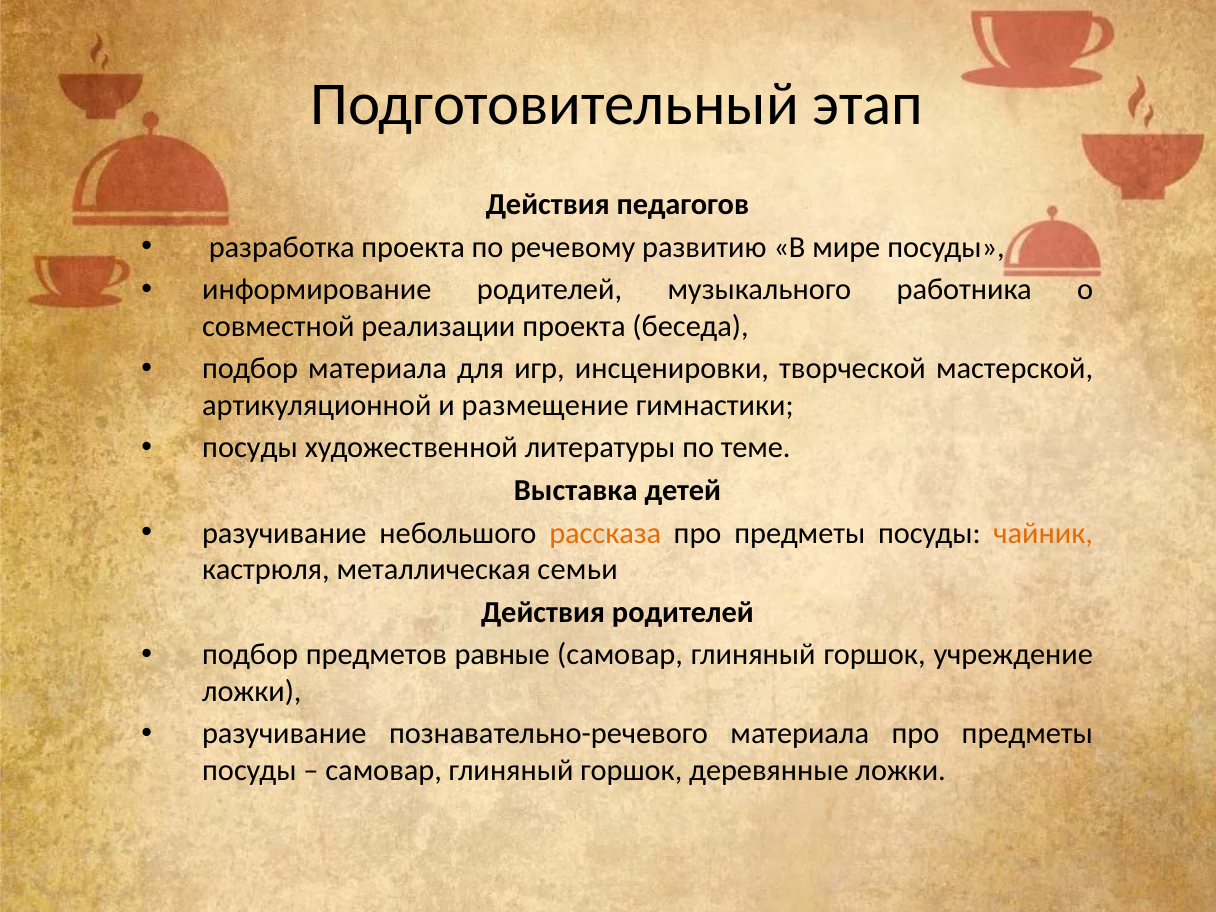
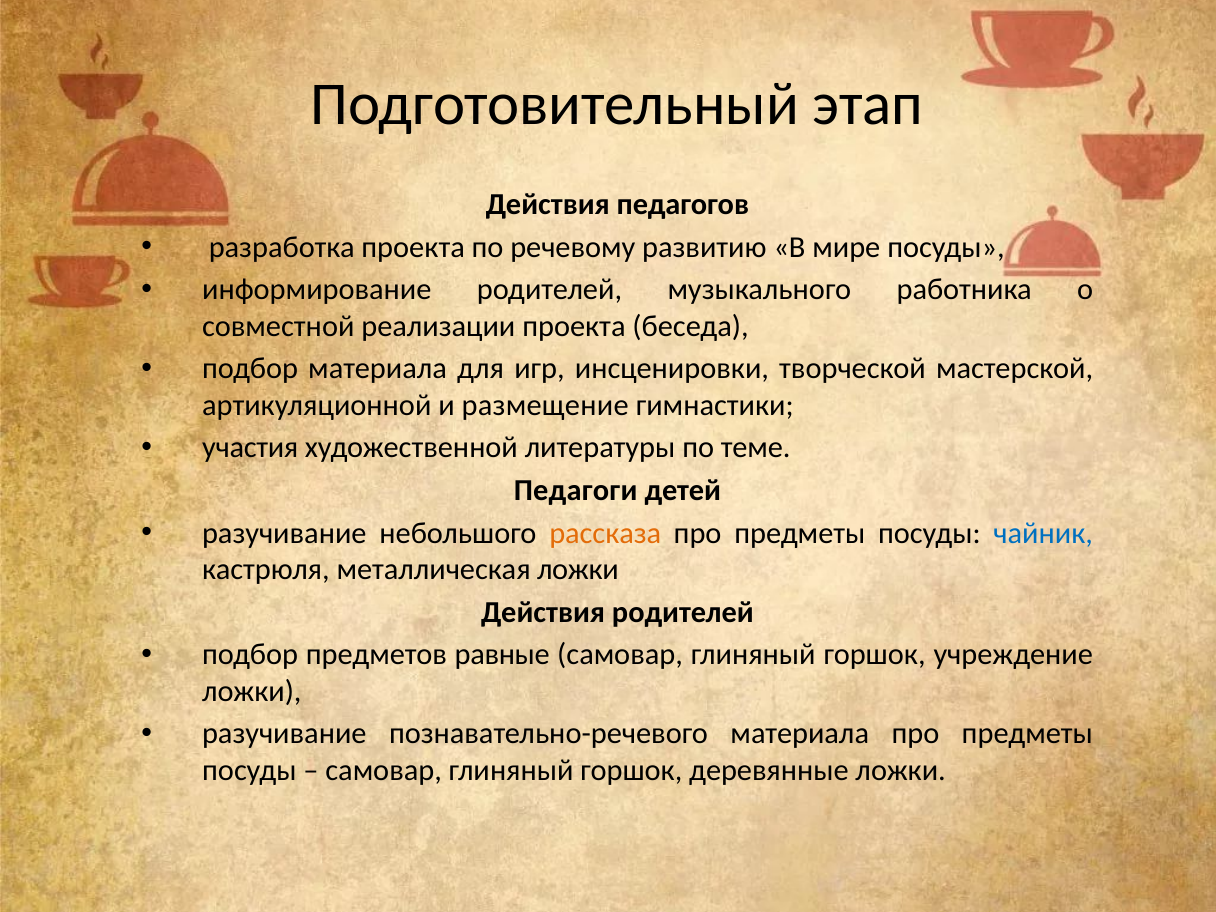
посуды at (250, 448): посуды -> участия
Выставка: Выставка -> Педагоги
чайник colour: orange -> blue
металлическая семьи: семьи -> ложки
